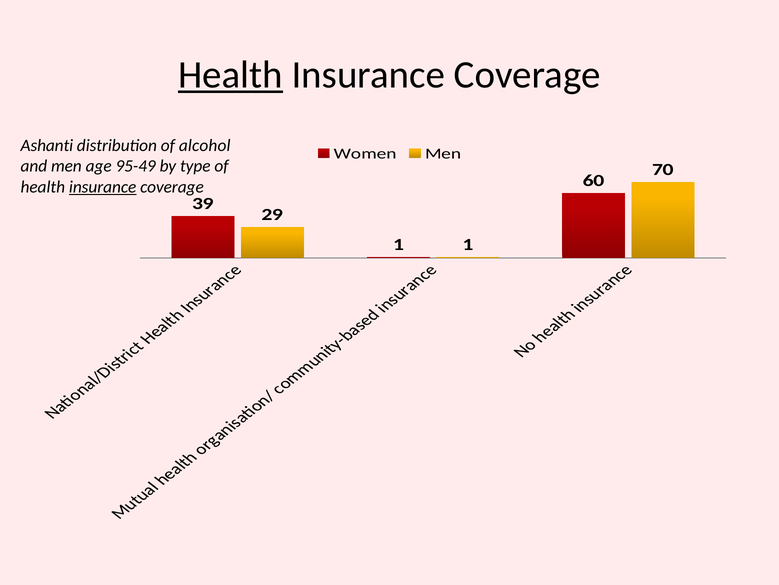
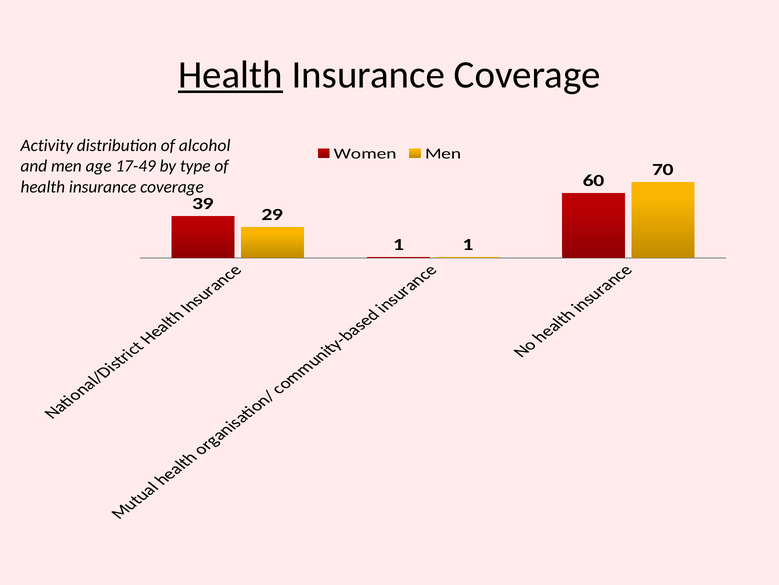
Ashanti: Ashanti -> Activity
95-49: 95-49 -> 17-49
insurance at (103, 187) underline: present -> none
